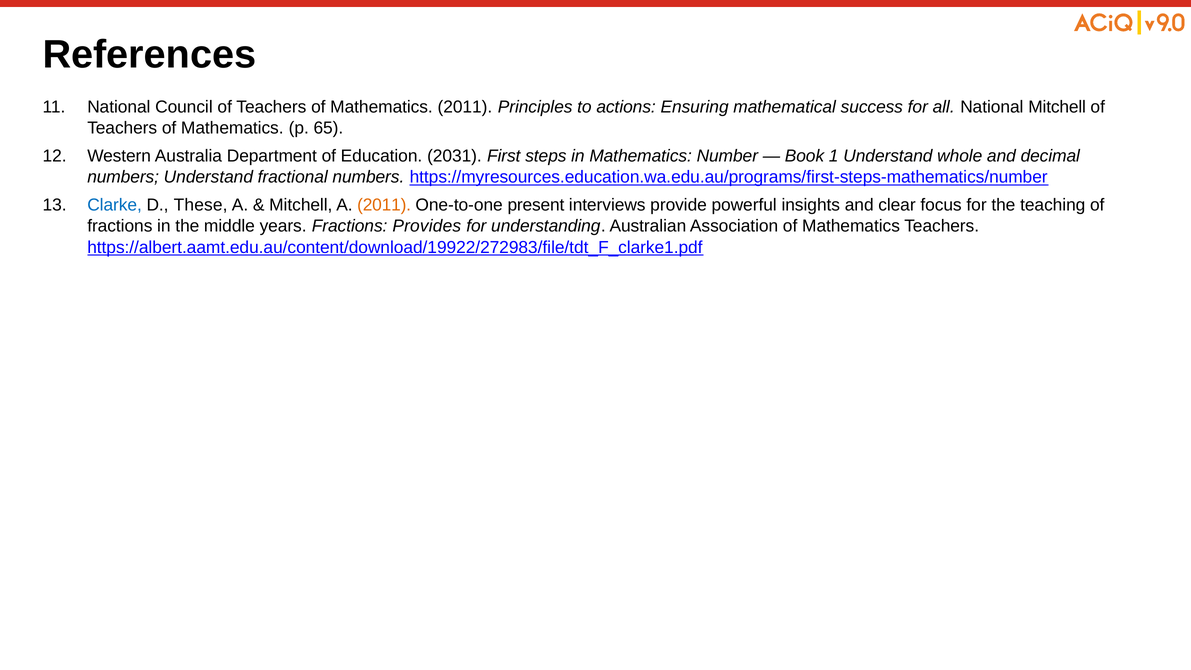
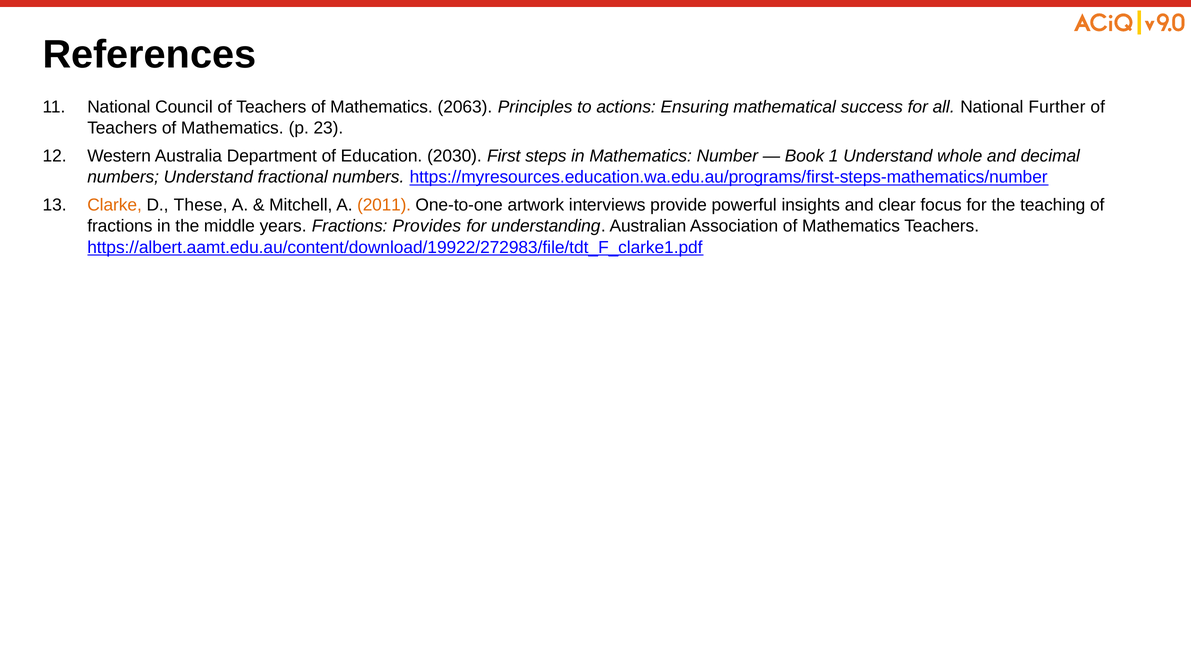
Mathematics 2011: 2011 -> 2063
National Mitchell: Mitchell -> Further
65: 65 -> 23
2031: 2031 -> 2030
Clarke colour: blue -> orange
present: present -> artwork
